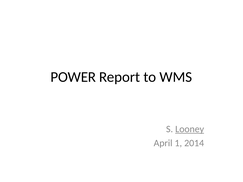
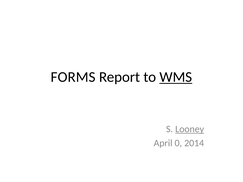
POWER: POWER -> FORMS
WMS underline: none -> present
1: 1 -> 0
